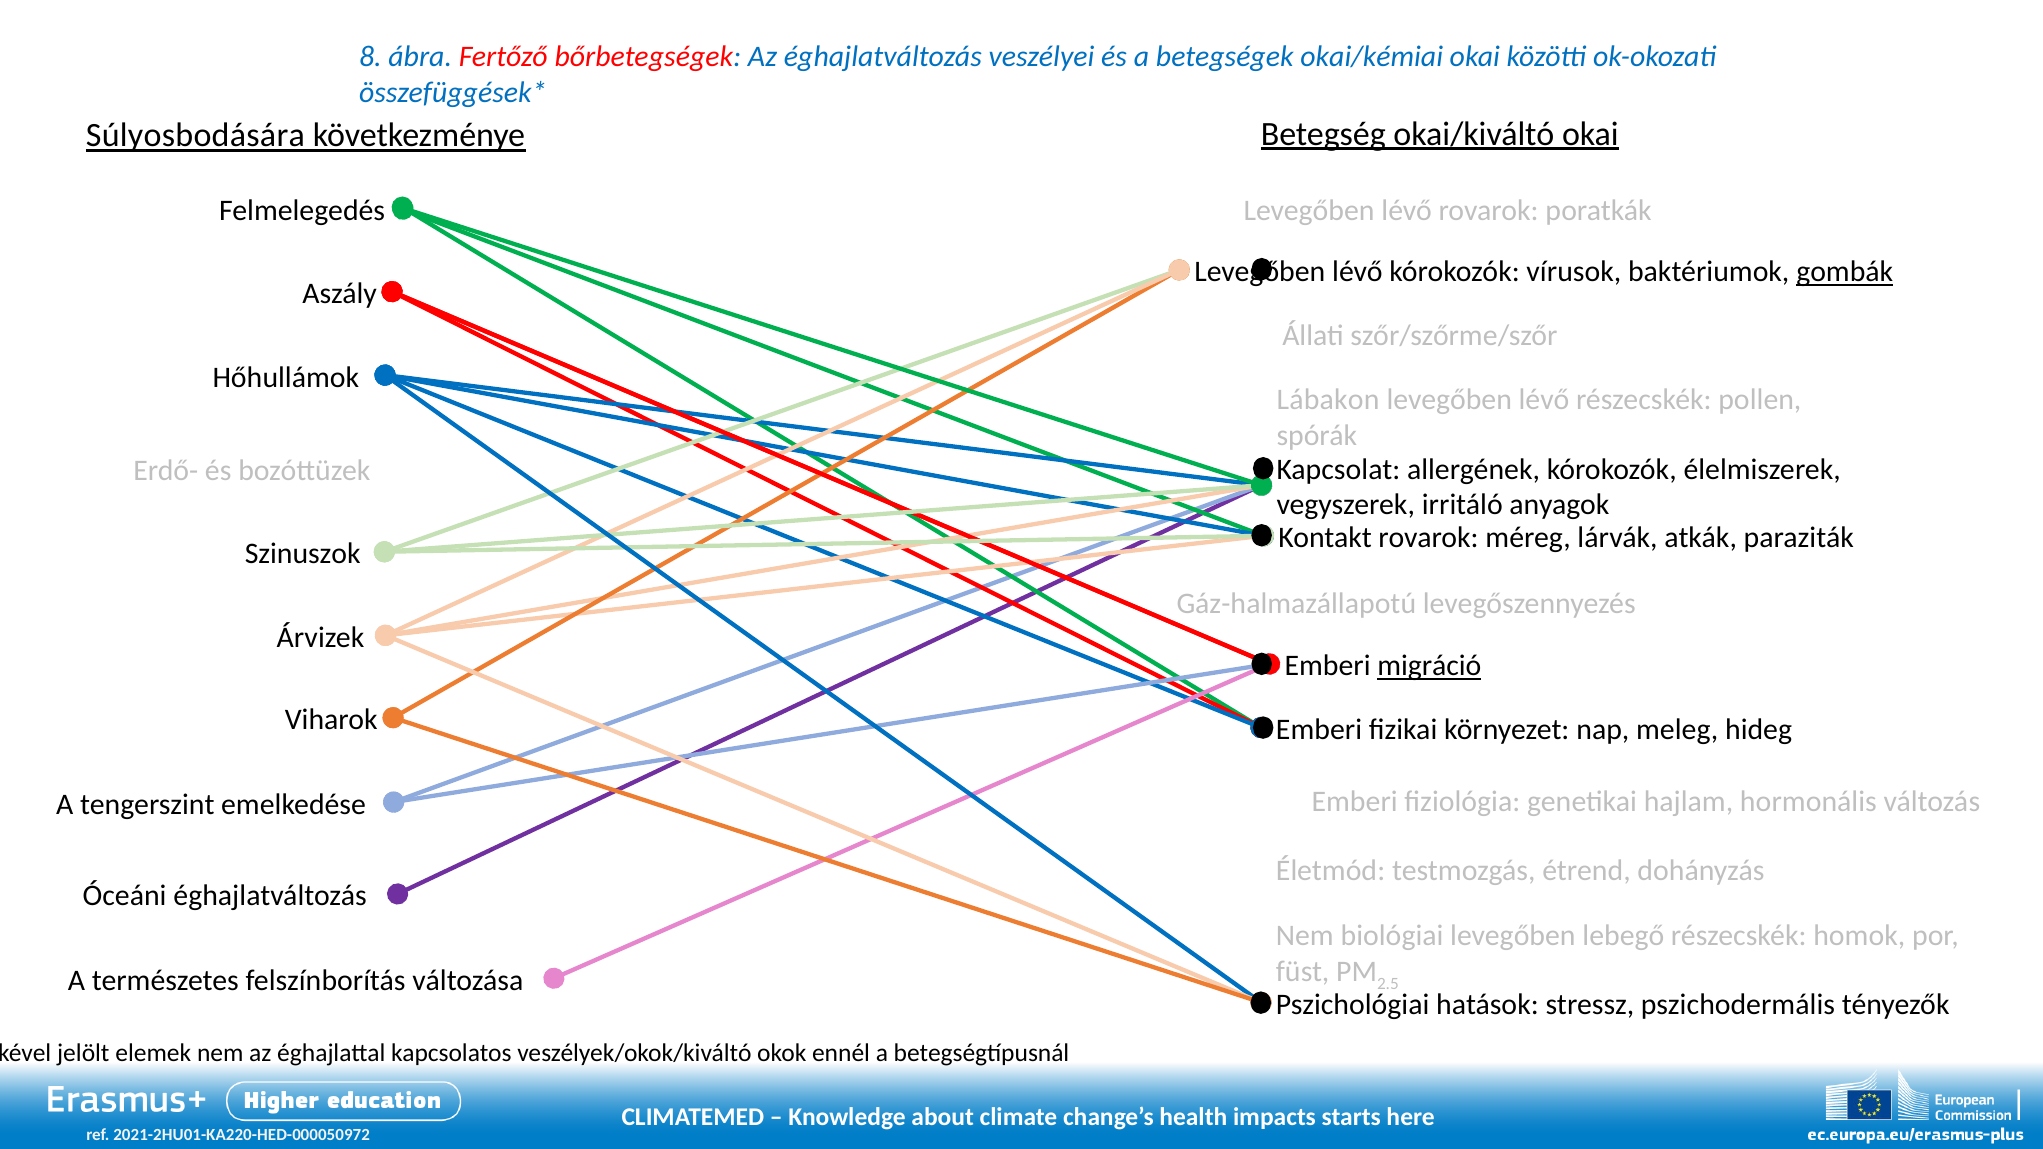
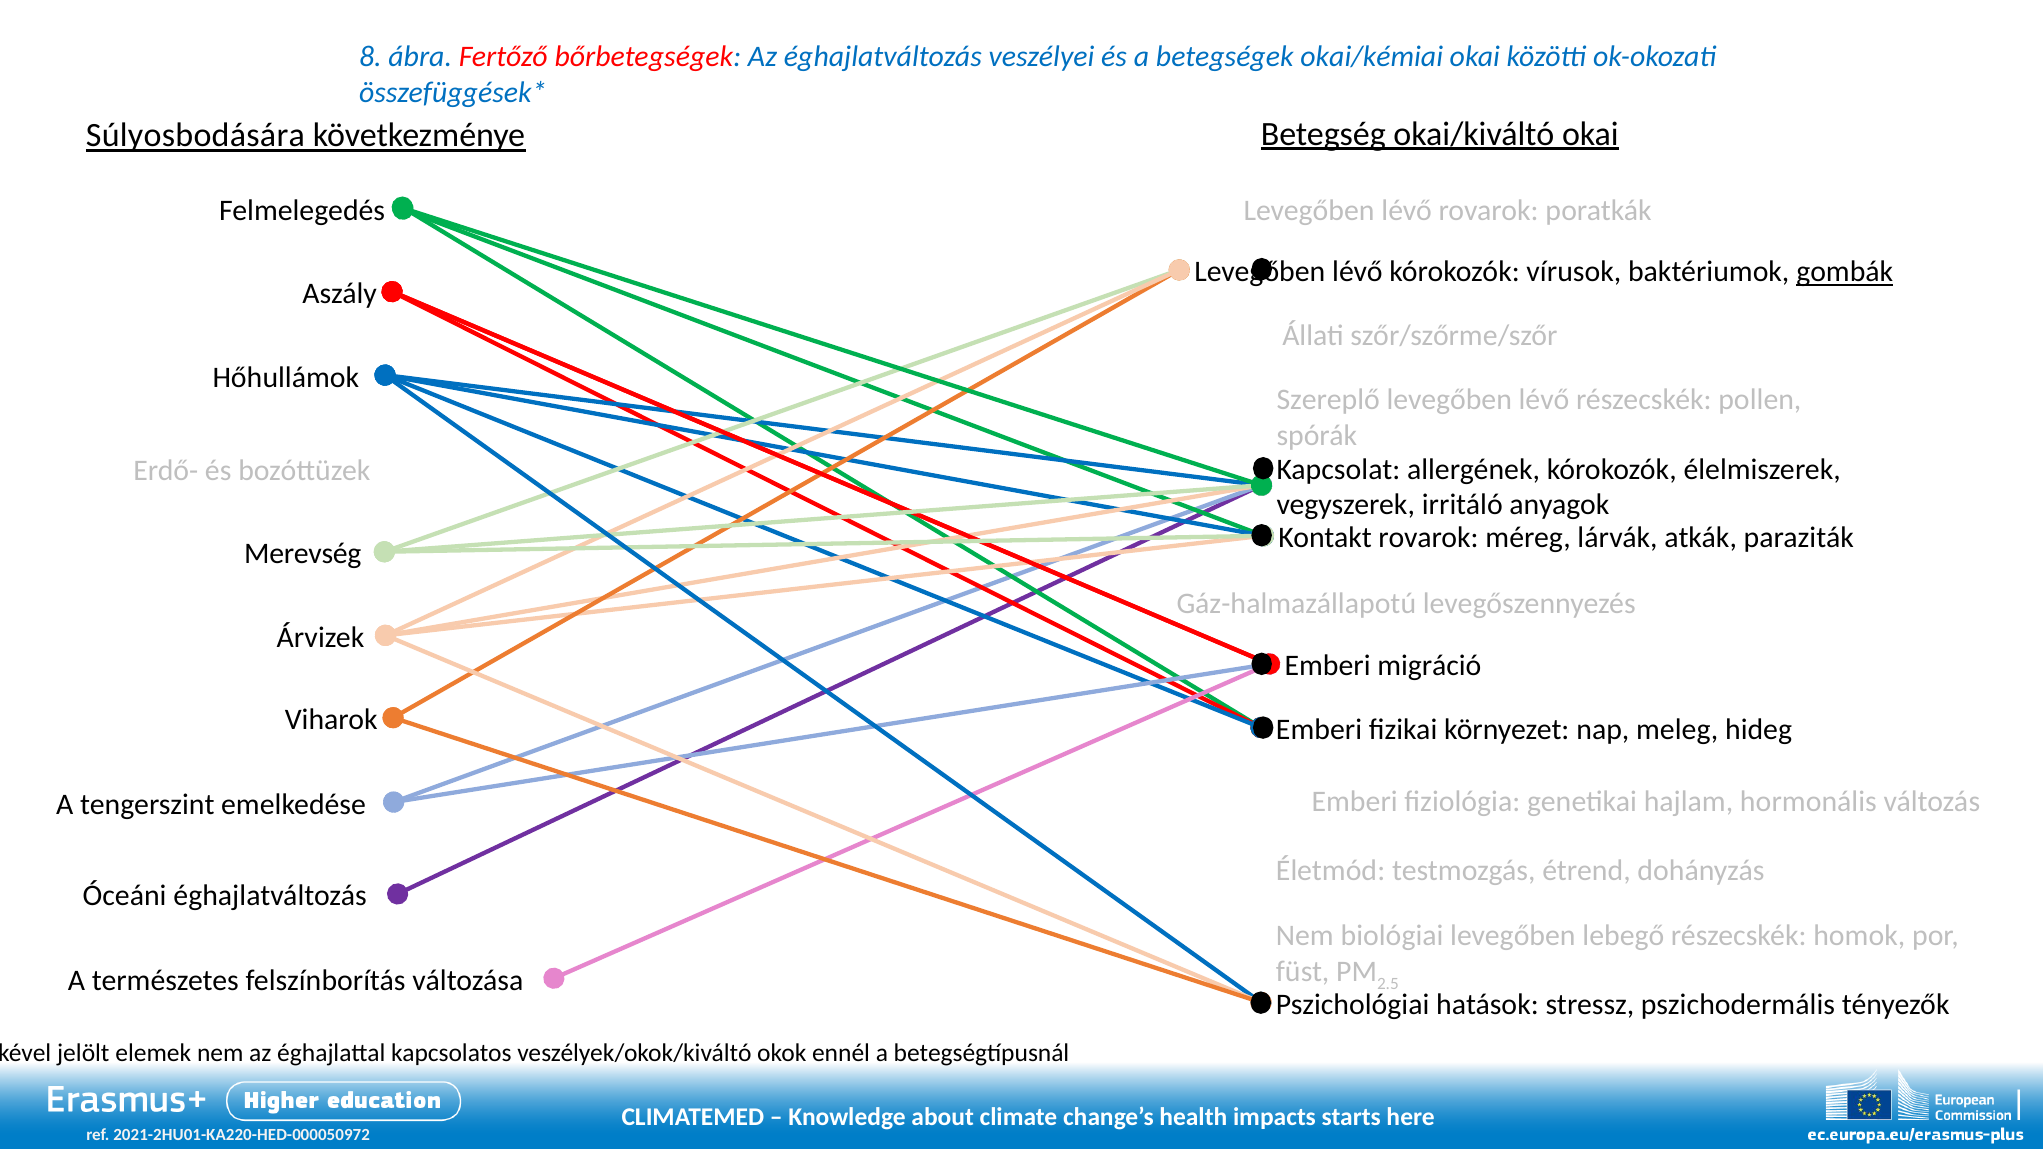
Lábakon: Lábakon -> Szereplő
Szinuszok: Szinuszok -> Merevség
migráció underline: present -> none
